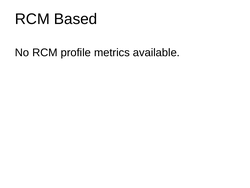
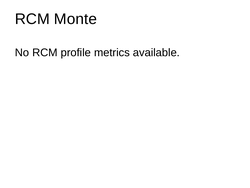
Based: Based -> Monte
